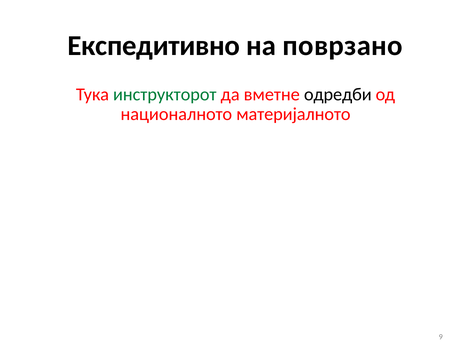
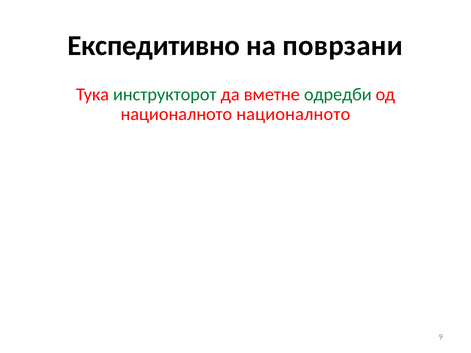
поврзано: поврзано -> поврзани
одредби colour: black -> green
националното материјалното: материјалното -> националното
